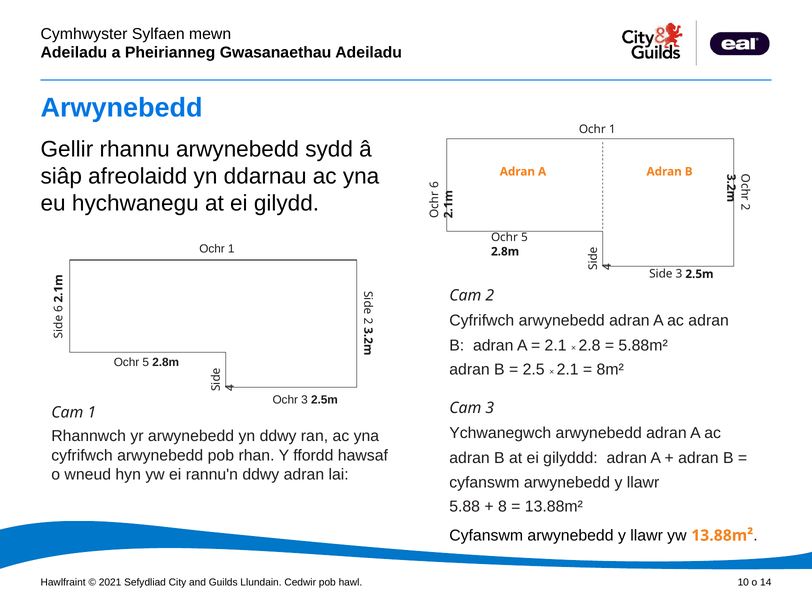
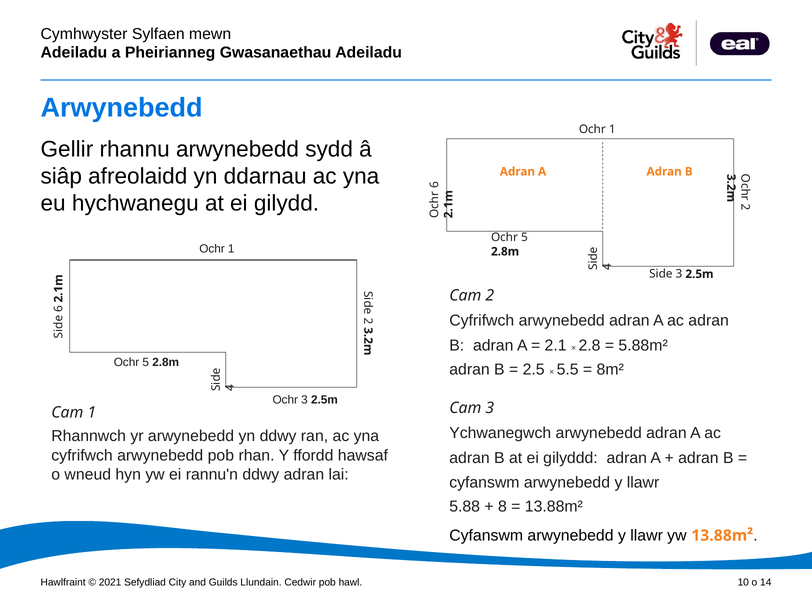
2.1 at (568, 369): 2.1 -> 5.5
